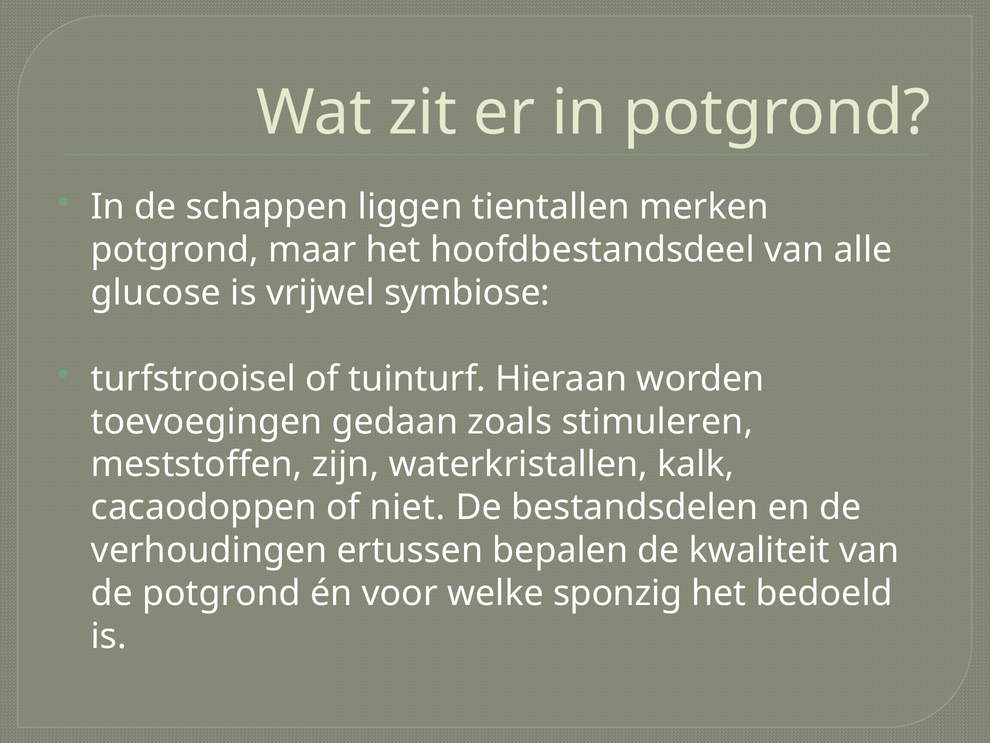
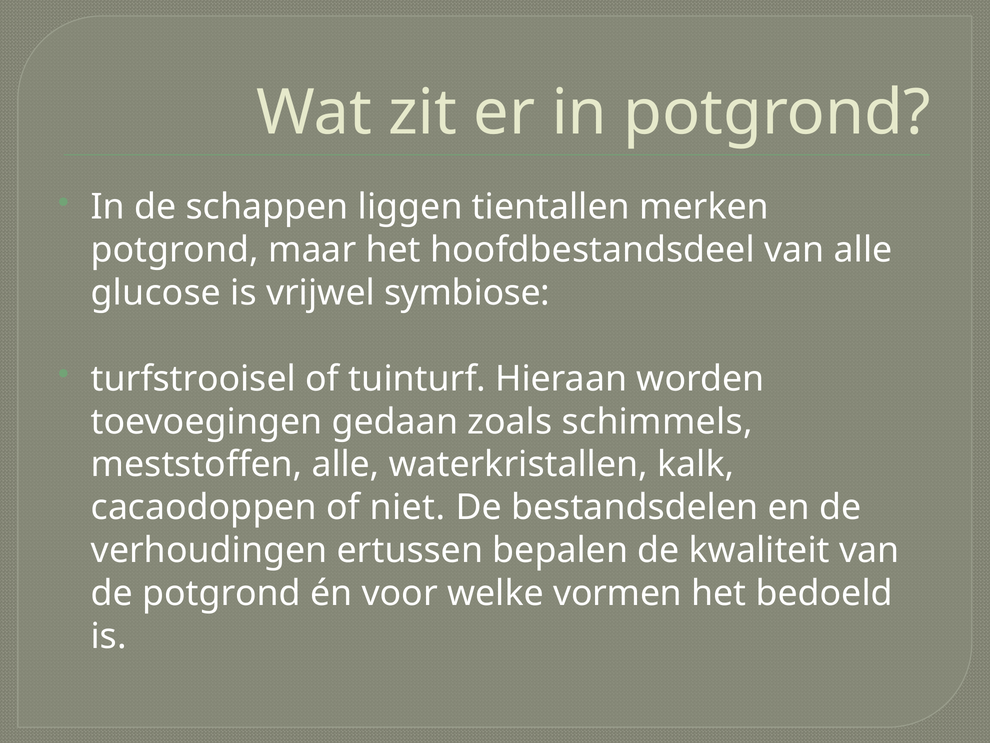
stimuleren: stimuleren -> schimmels
meststoffen zijn: zijn -> alle
sponzig: sponzig -> vormen
